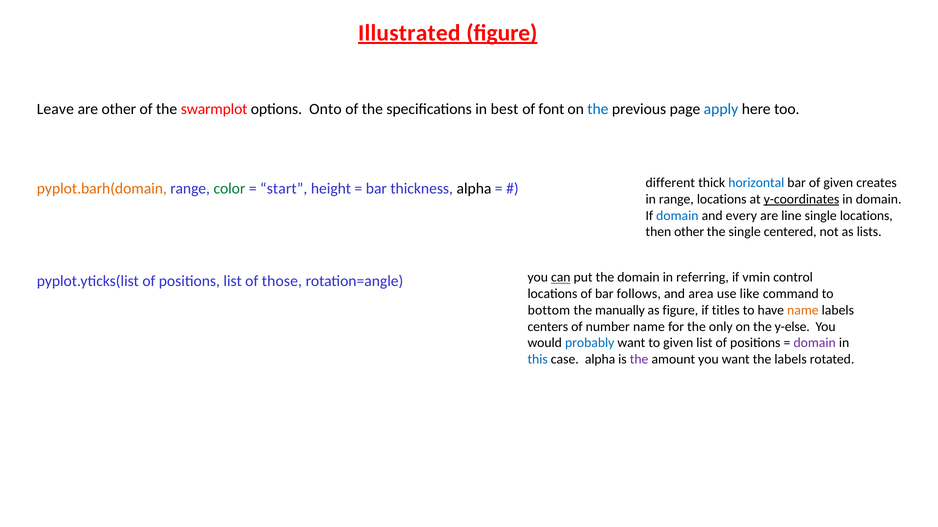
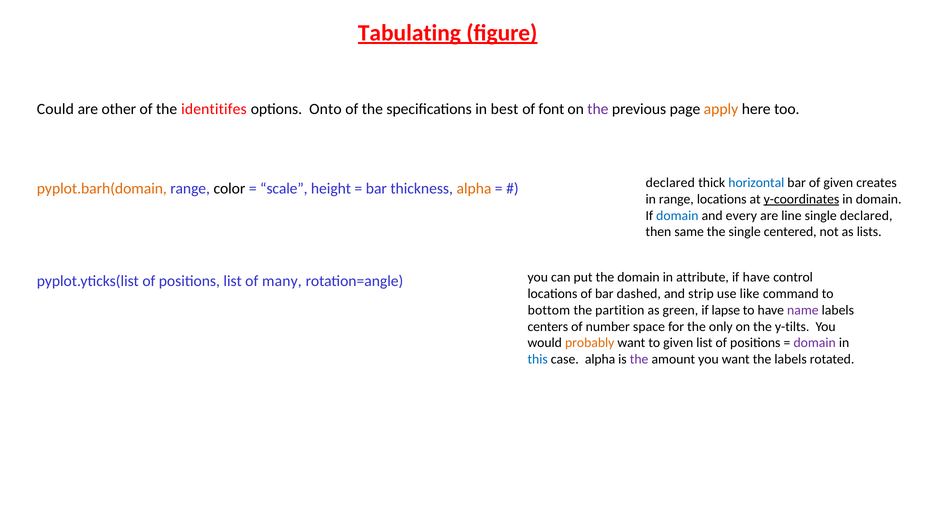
Illustrated: Illustrated -> Tabulating
Leave: Leave -> Could
swarmplot: swarmplot -> identitifes
the at (598, 109) colour: blue -> purple
apply colour: blue -> orange
different at (670, 183): different -> declared
color colour: green -> black
start: start -> scale
alpha at (474, 189) colour: black -> orange
single locations: locations -> declared
then other: other -> same
those: those -> many
can underline: present -> none
referring: referring -> attribute
if vmin: vmin -> have
follows: follows -> dashed
area: area -> strip
manually: manually -> partition
as figure: figure -> green
titles: titles -> lapse
name at (803, 311) colour: orange -> purple
number name: name -> space
y-else: y-else -> y-tilts
probably colour: blue -> orange
